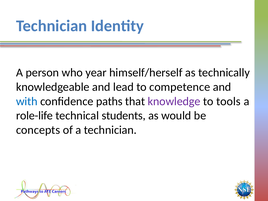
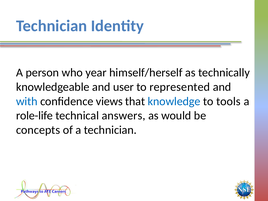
lead: lead -> user
competence: competence -> represented
paths: paths -> views
knowledge colour: purple -> blue
students: students -> answers
